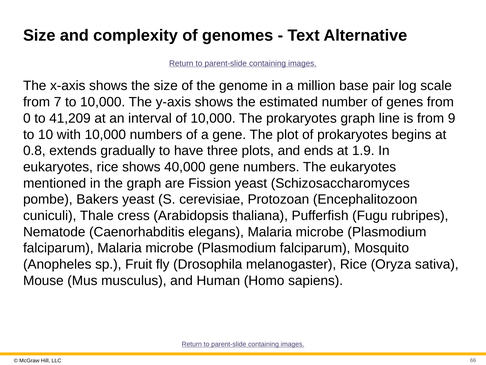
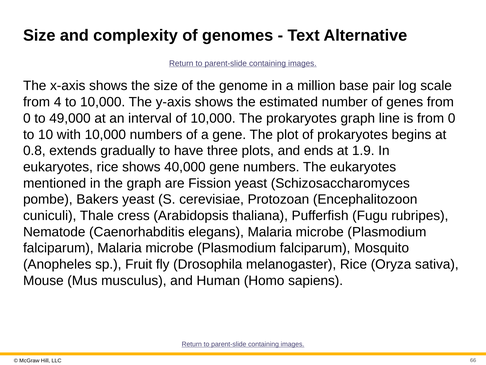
7: 7 -> 4
41,209: 41,209 -> 49,000
is from 9: 9 -> 0
